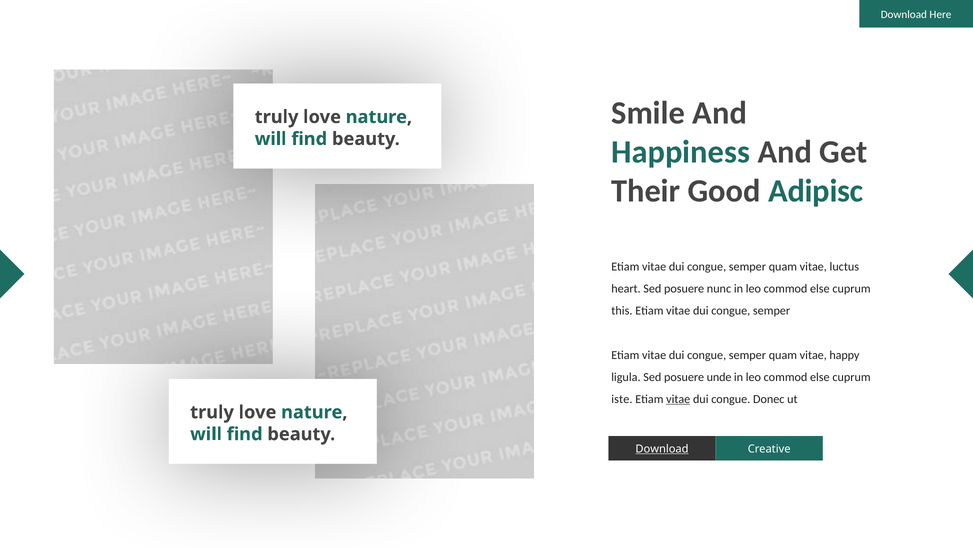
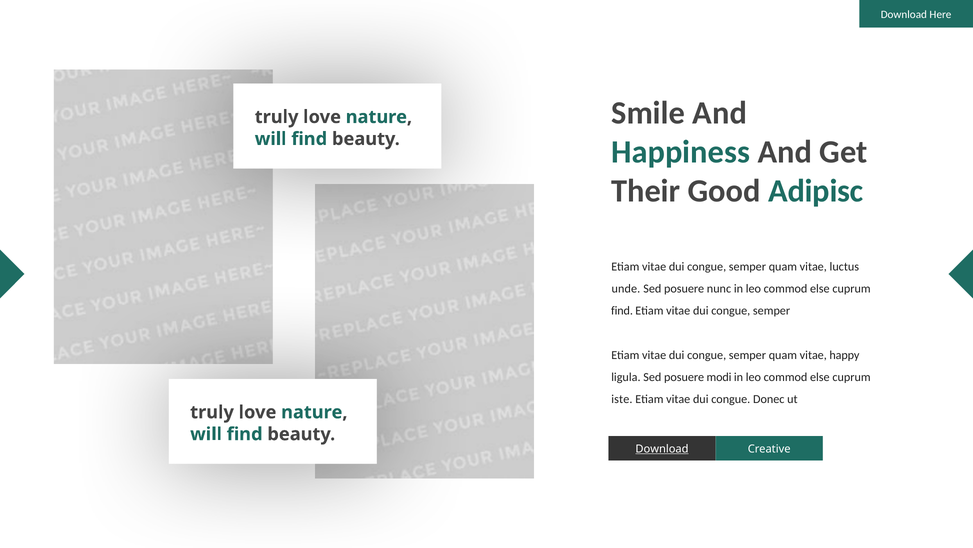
heart: heart -> unde
this at (622, 310): this -> find
unde: unde -> modi
vitae at (678, 399) underline: present -> none
